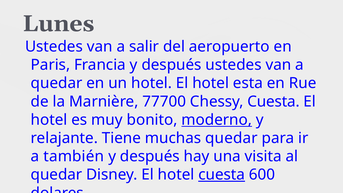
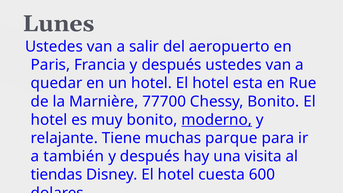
Chessy Cuesta: Cuesta -> Bonito
muchas quedar: quedar -> parque
quedar at (56, 175): quedar -> tiendas
cuesta at (222, 175) underline: present -> none
